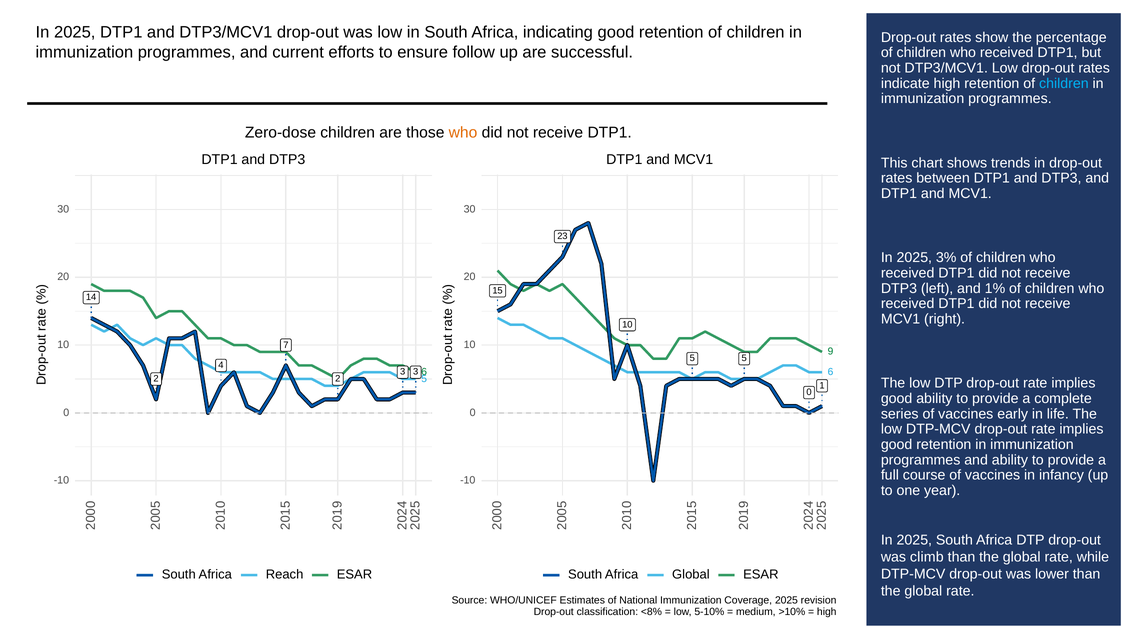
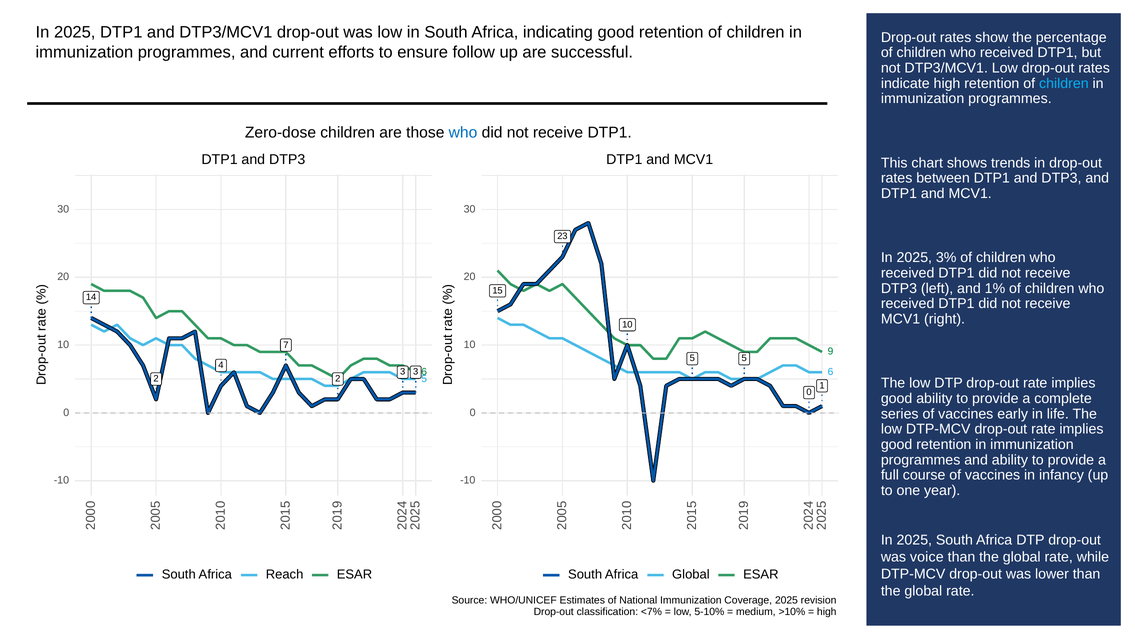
who at (463, 132) colour: orange -> blue
climb: climb -> voice
<8%: <8% -> <7%
